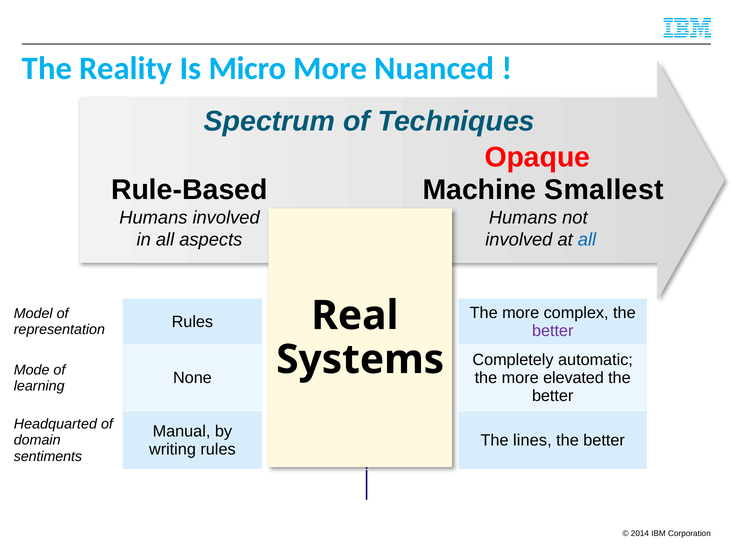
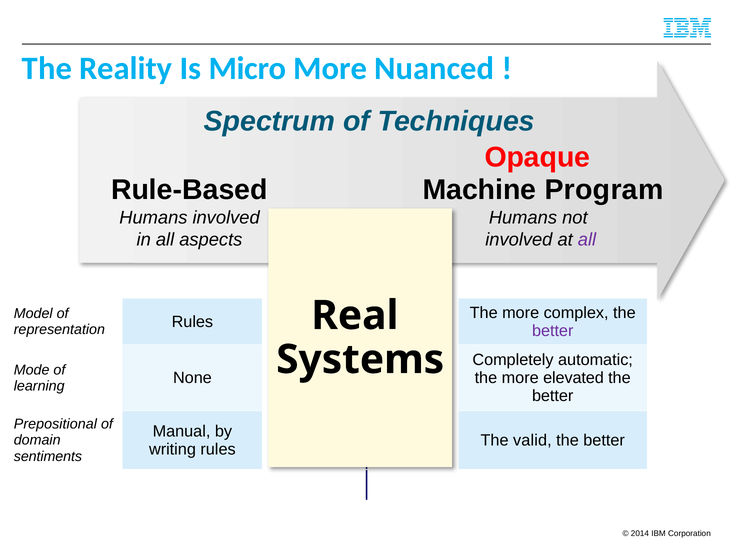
Smallest: Smallest -> Program
all at (587, 240) colour: blue -> purple
Headquarted: Headquarted -> Prepositional
lines: lines -> valid
